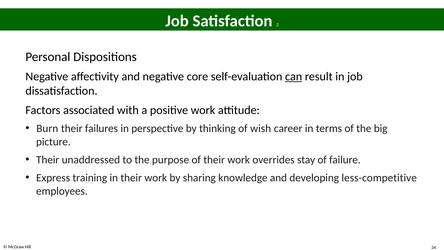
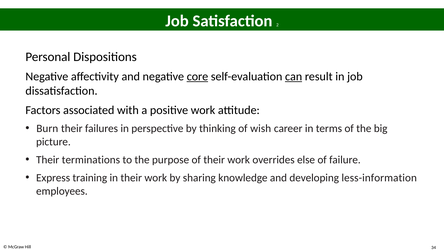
core underline: none -> present
unaddressed: unaddressed -> terminations
stay: stay -> else
less-competitive: less-competitive -> less-information
